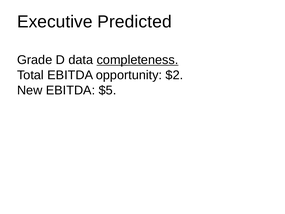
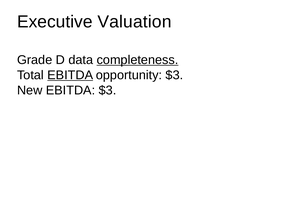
Predicted: Predicted -> Valuation
EBITDA at (70, 75) underline: none -> present
opportunity $2: $2 -> $3
EBITDA $5: $5 -> $3
